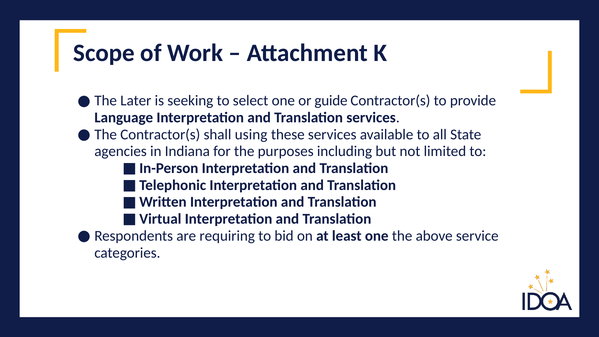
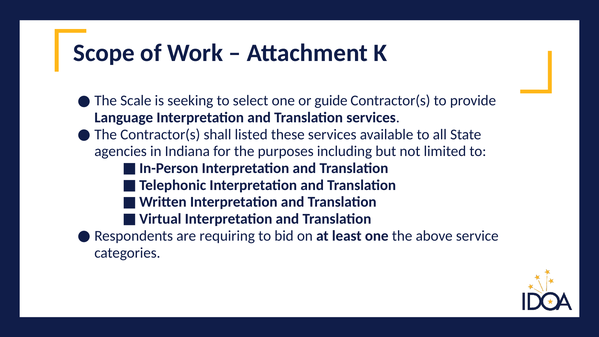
Later: Later -> Scale
using: using -> listed
